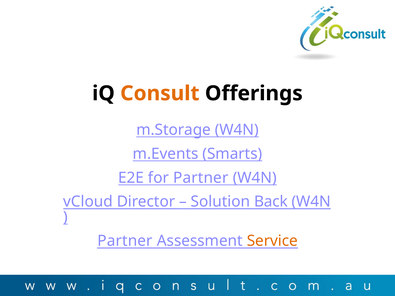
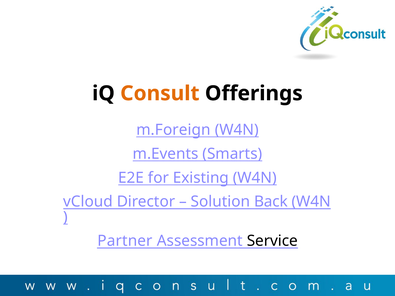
m.Storage: m.Storage -> m.Foreign
for Partner: Partner -> Existing
Service colour: orange -> black
